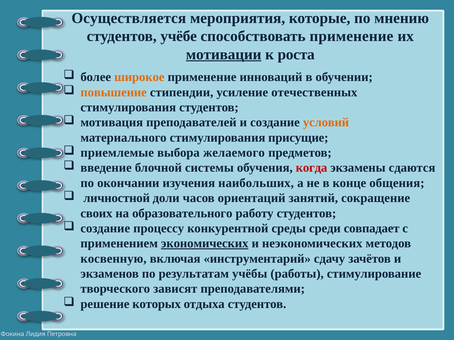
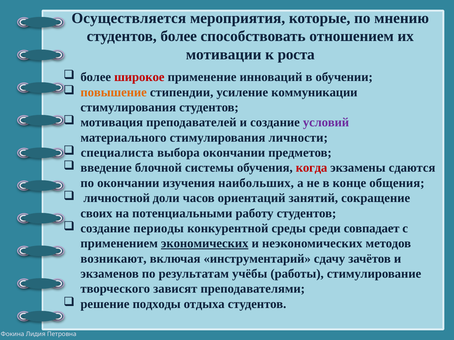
студентов учёбе: учёбе -> более
способствовать применение: применение -> отношением
мотивации underline: present -> none
широкое colour: orange -> red
отечественных: отечественных -> коммуникации
условий colour: orange -> purple
присущие: присущие -> личности
приемлемые: приемлемые -> специалиста
выбора желаемого: желаемого -> окончании
образовательного: образовательного -> потенциальными
процессу: процессу -> периоды
косвенную: косвенную -> возникают
которых: которых -> подходы
